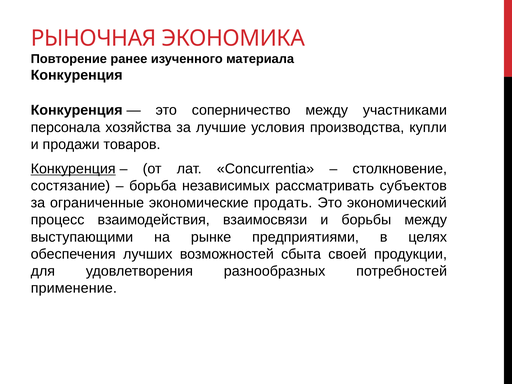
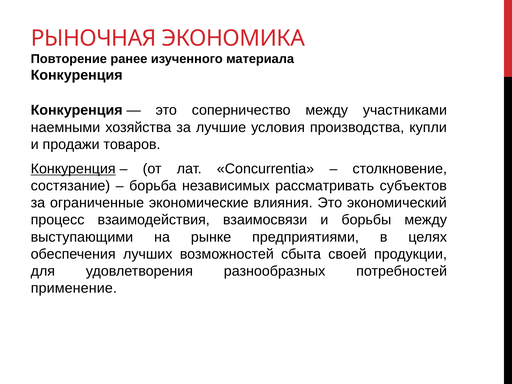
персонала: персонала -> наемными
продать: продать -> влияния
